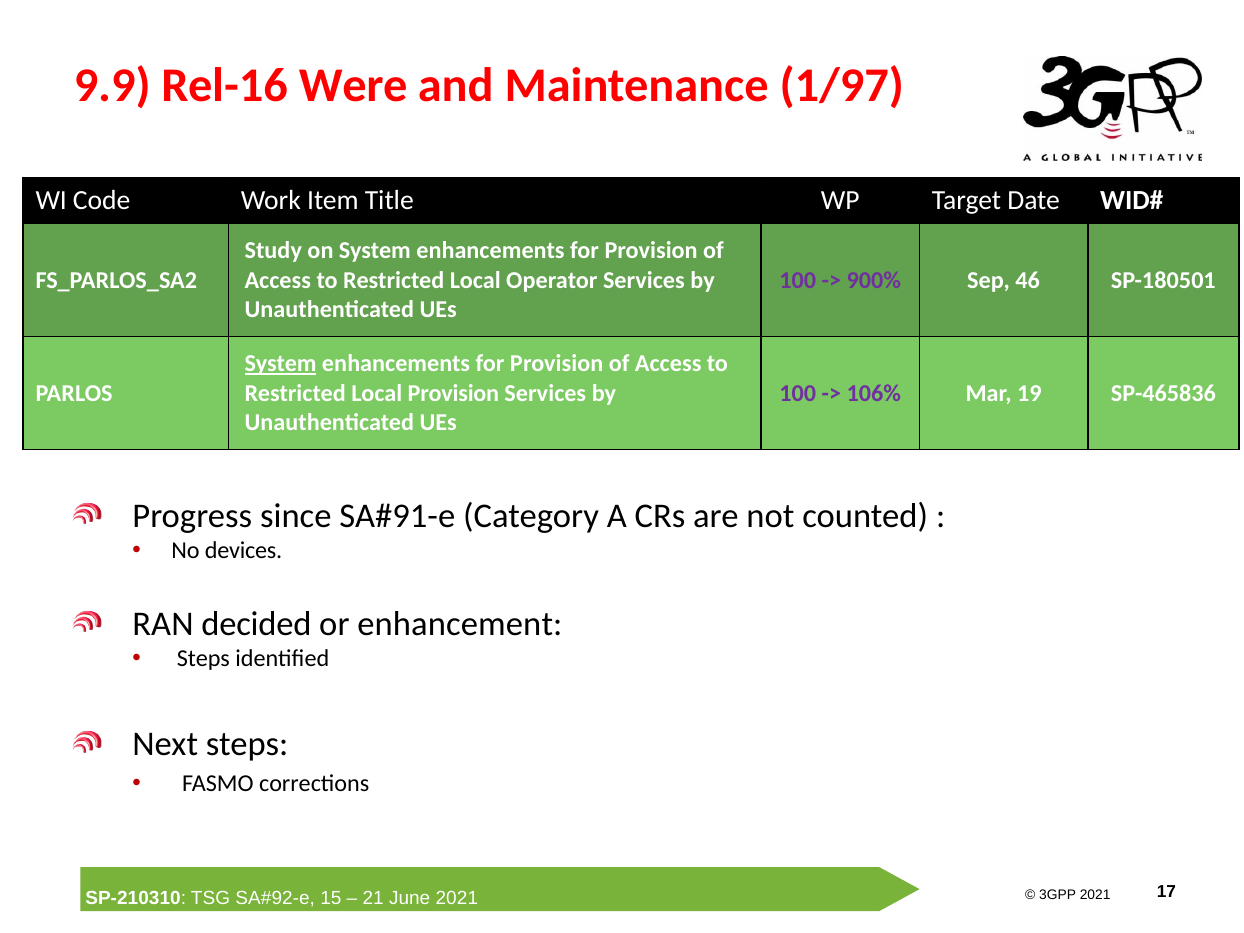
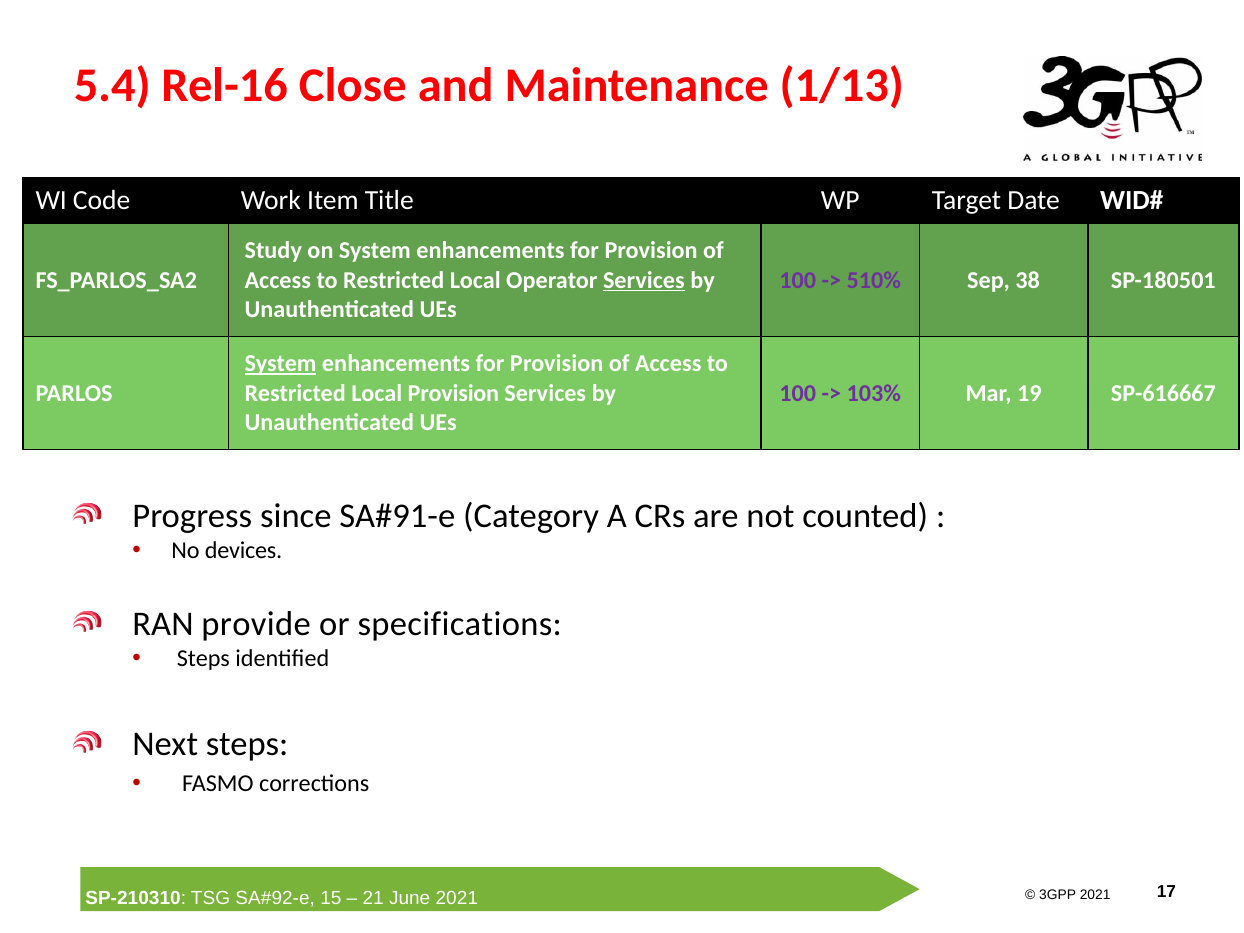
9.9: 9.9 -> 5.4
Were: Were -> Close
1/97: 1/97 -> 1/13
Services at (644, 280) underline: none -> present
900%: 900% -> 510%
46: 46 -> 38
106%: 106% -> 103%
SP-465836: SP-465836 -> SP-616667
decided: decided -> provide
enhancement: enhancement -> specifications
